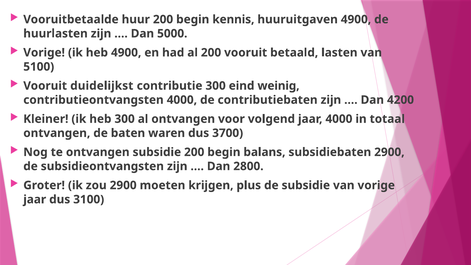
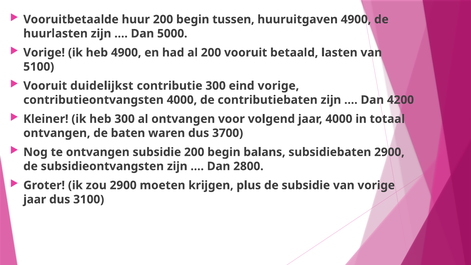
kennis: kennis -> tussen
eind weinig: weinig -> vorige
